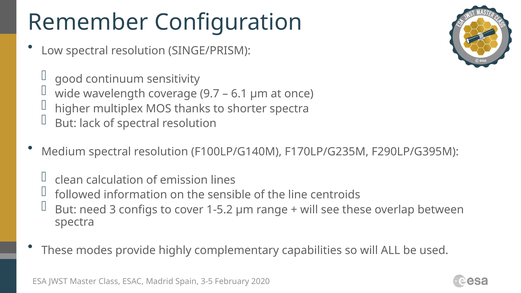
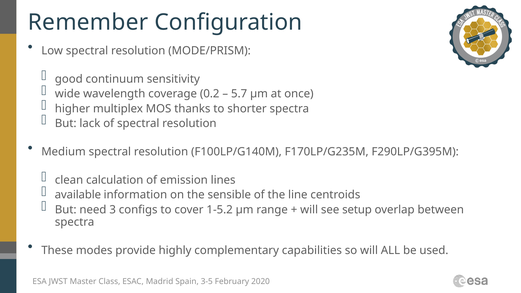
SINGE/PRISM: SINGE/PRISM -> MODE/PRISM
9.7: 9.7 -> 0.2
6.1: 6.1 -> 5.7
followed: followed -> available
see these: these -> setup
